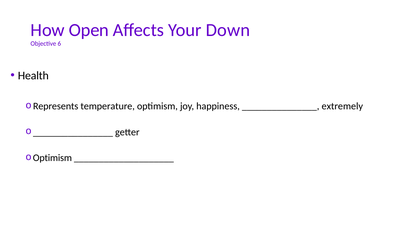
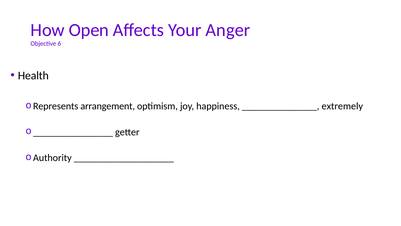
Down: Down -> Anger
temperature: temperature -> arrangement
Optimism at (52, 158): Optimism -> Authority
